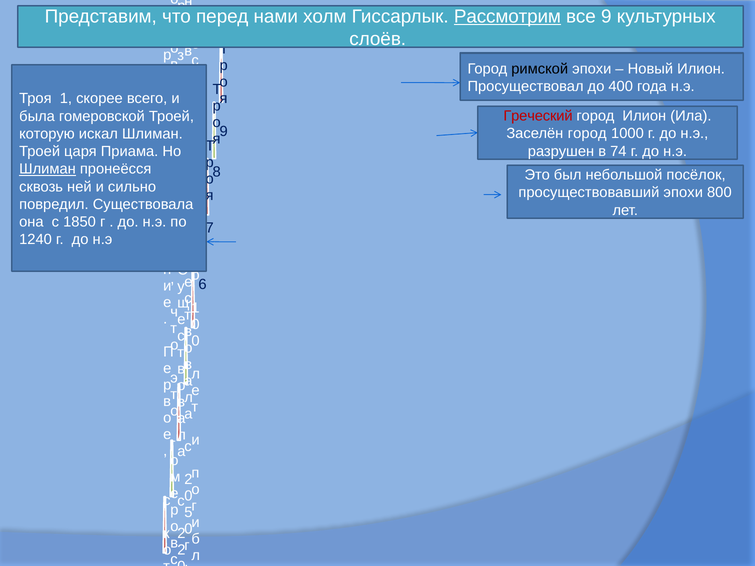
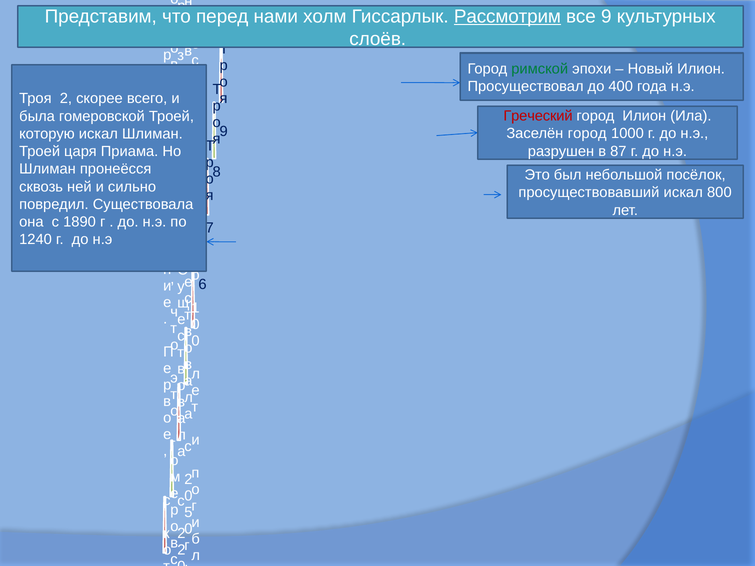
римской colour: black -> green
Троя 1: 1 -> 2
74: 74 -> 87
Шлиман at (48, 169) underline: present -> none
просуществовавший эпохи: эпохи -> искал
1850: 1850 -> 1890
